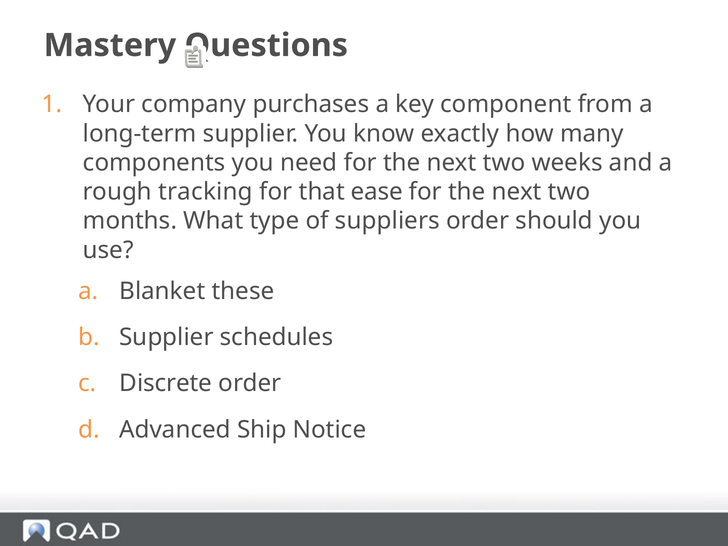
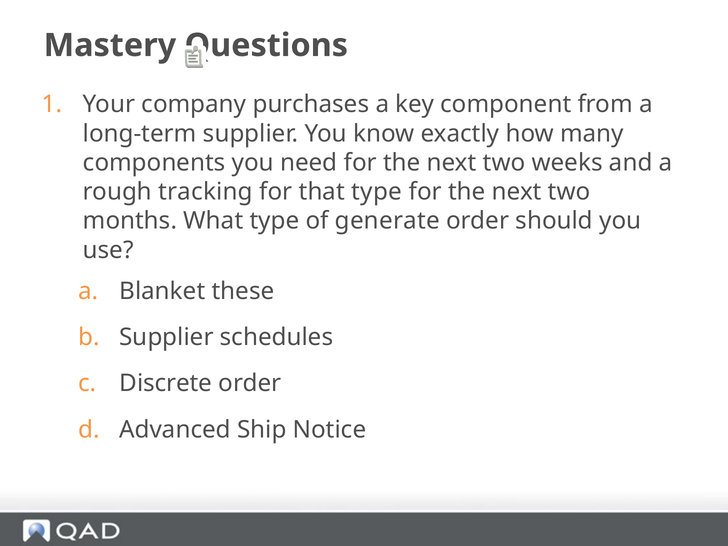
that ease: ease -> type
suppliers: suppliers -> generate
